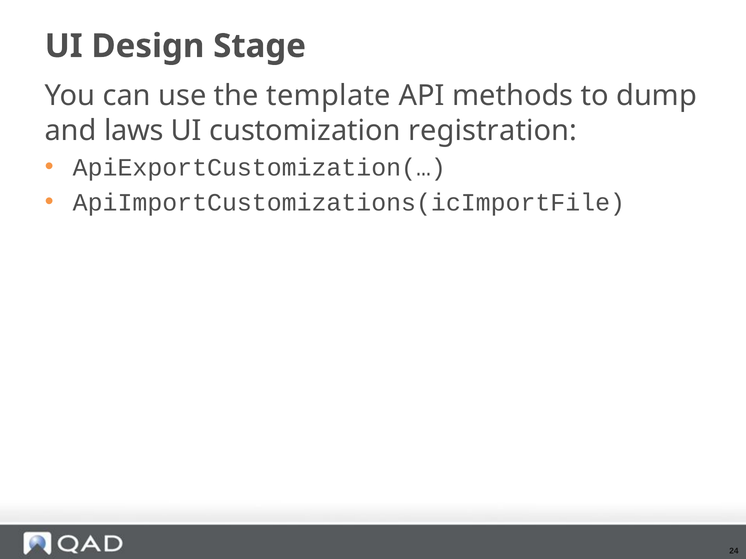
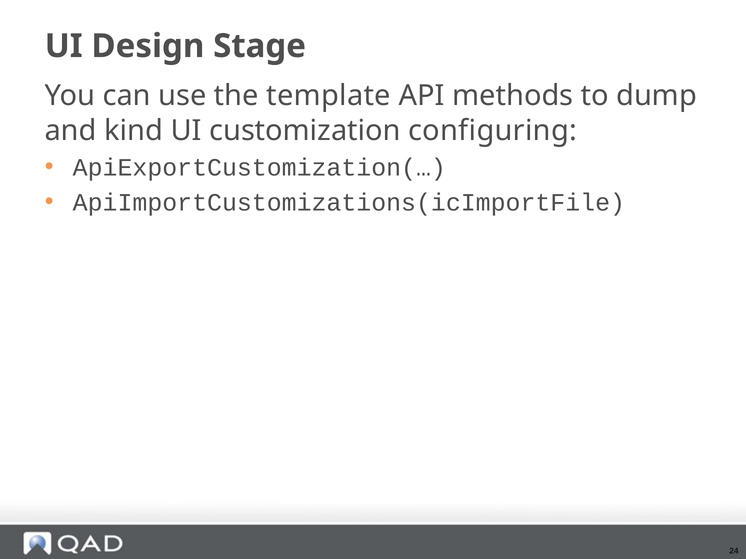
laws: laws -> kind
registration: registration -> configuring
